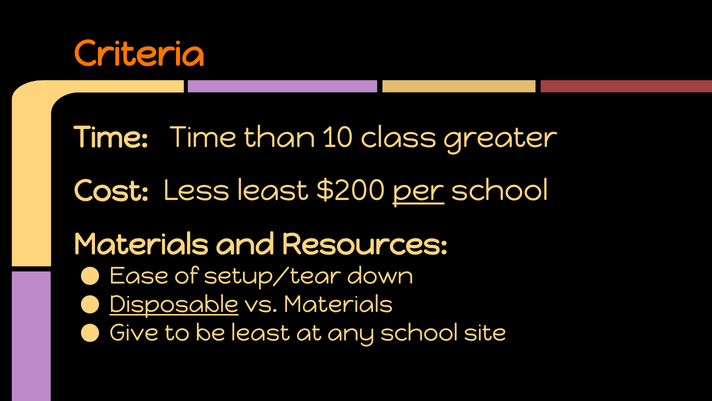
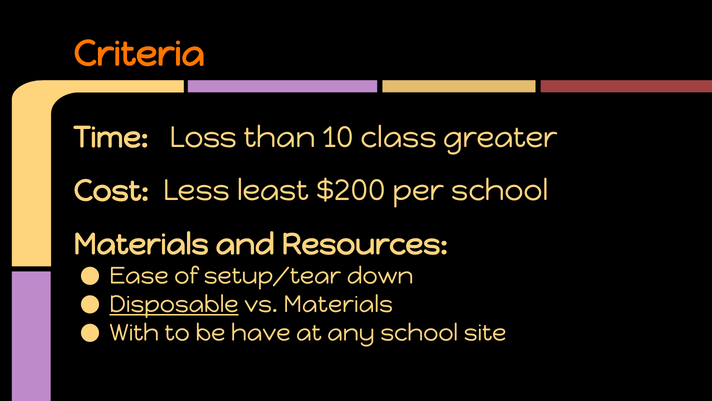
Time Time: Time -> Loss
per underline: present -> none
Give: Give -> With
be least: least -> have
